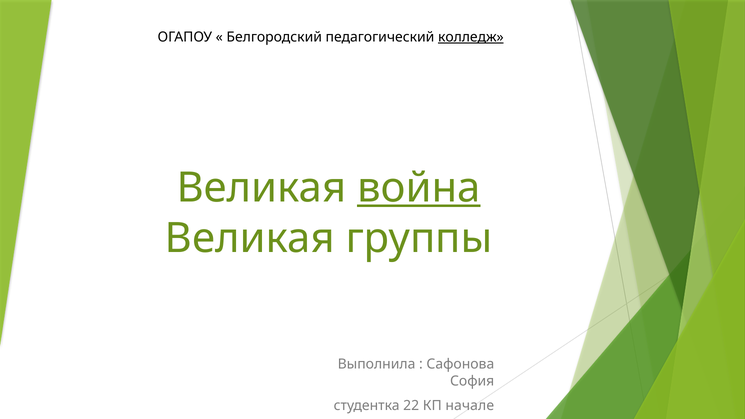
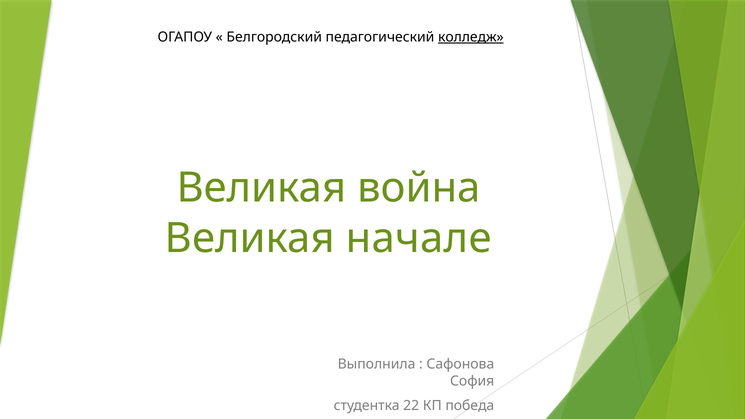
война underline: present -> none
группы: группы -> начале
начале: начале -> победа
